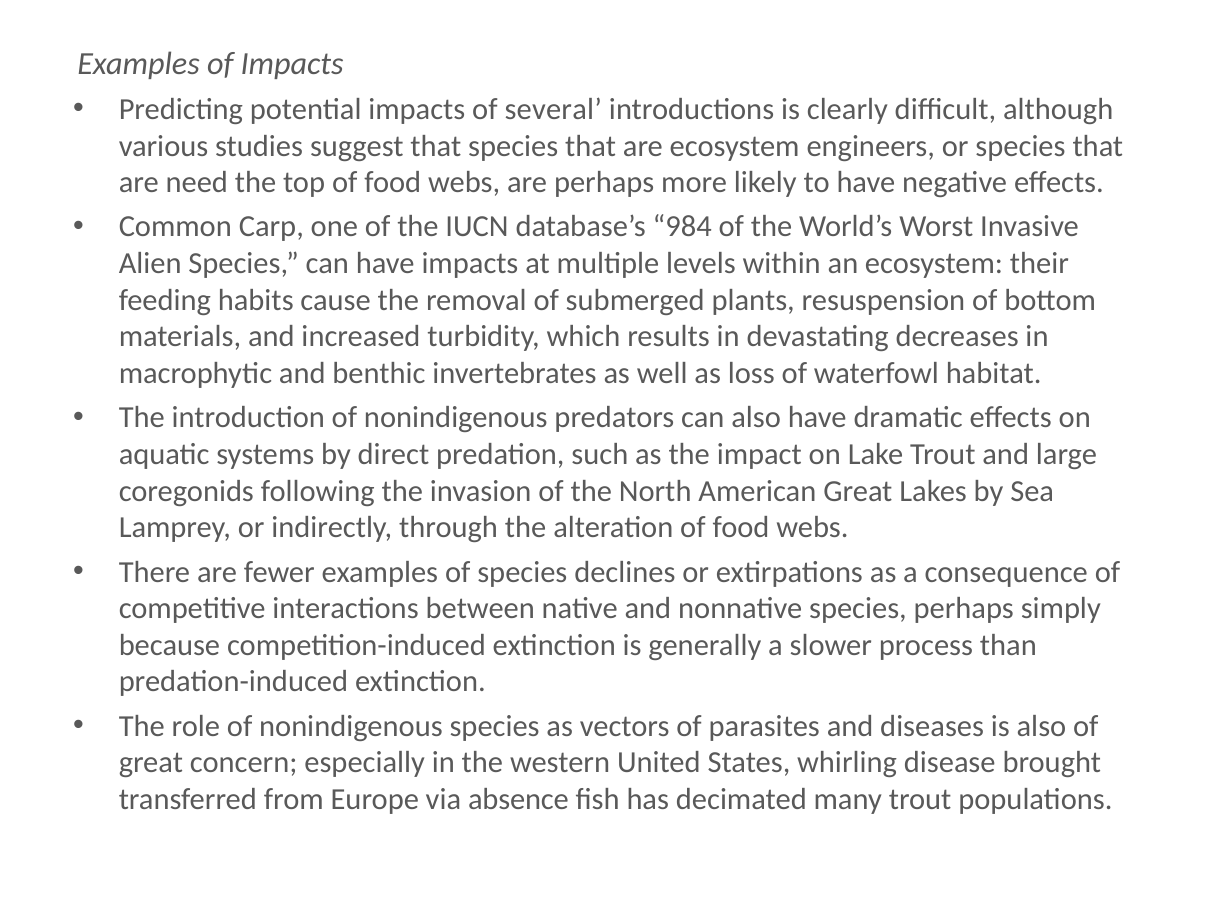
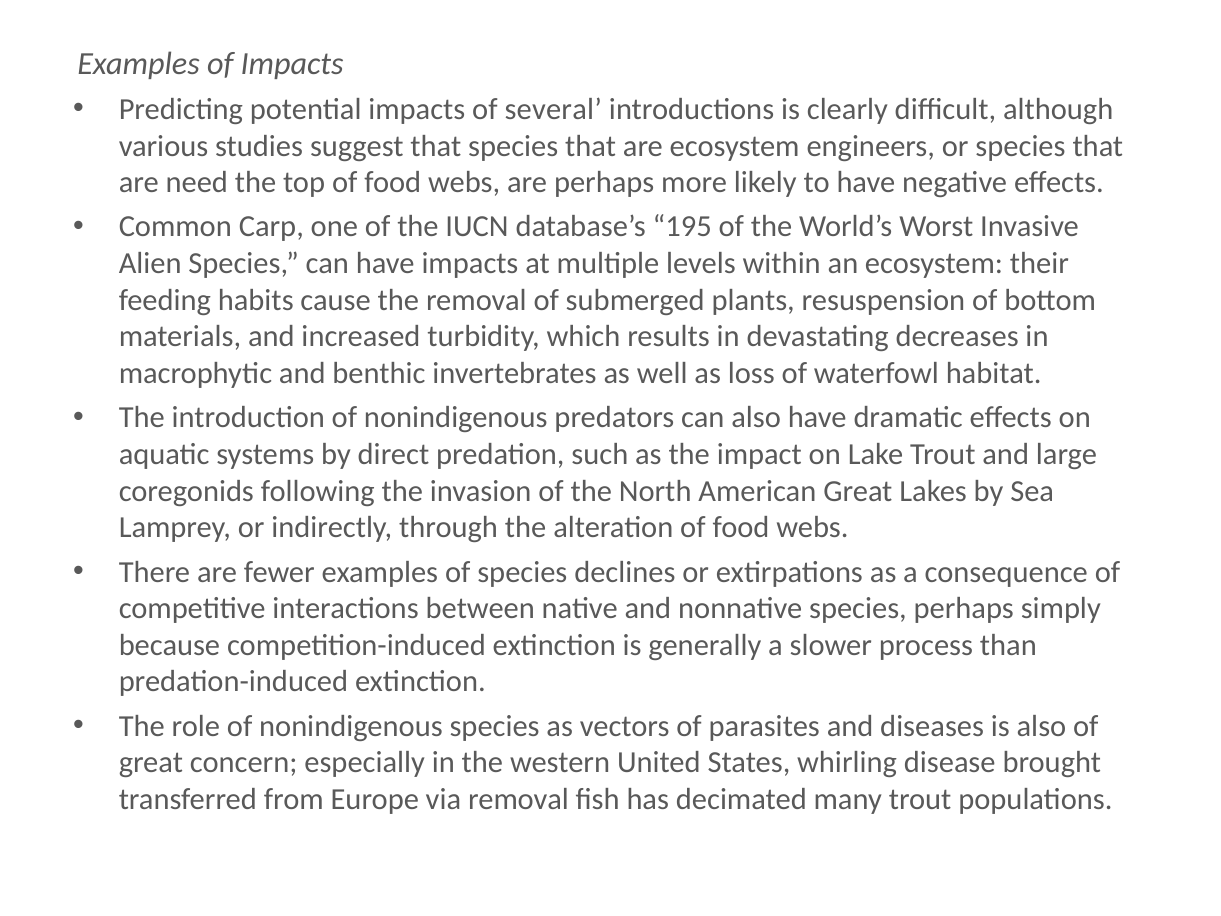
984: 984 -> 195
via absence: absence -> removal
